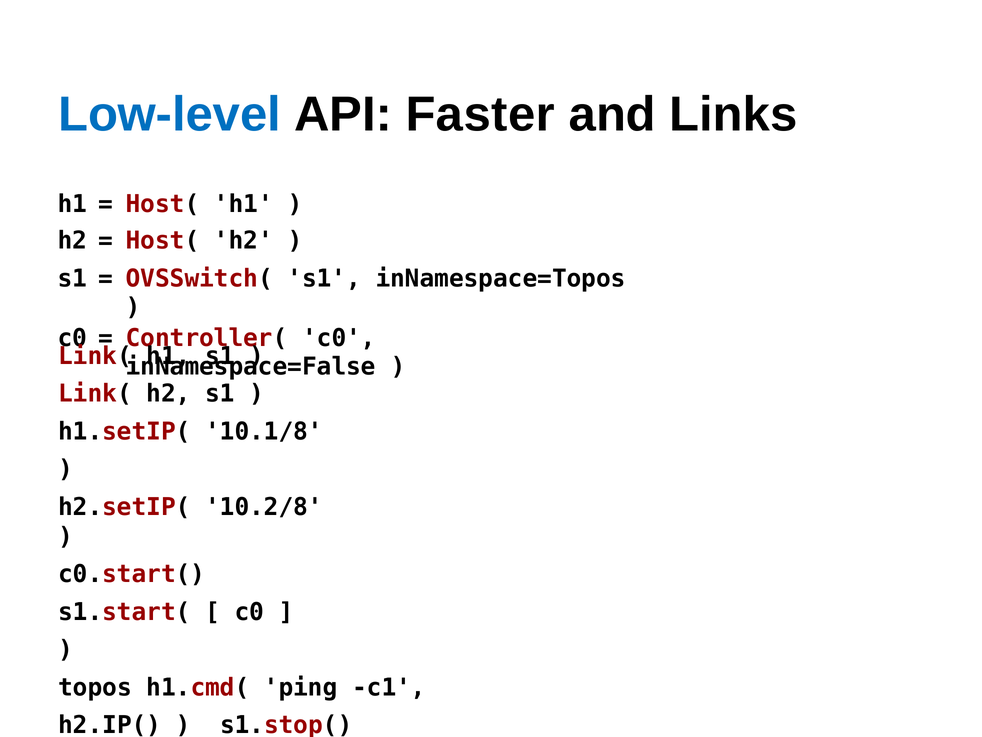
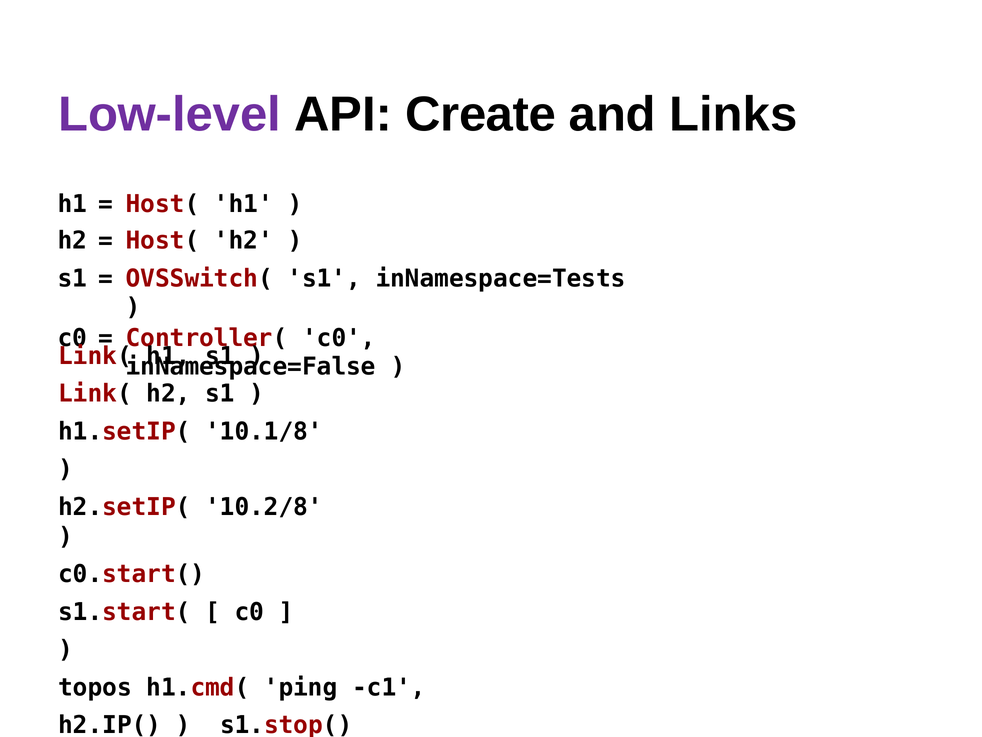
Low-level colour: blue -> purple
Faster: Faster -> Create
inNamespace=Topos: inNamespace=Topos -> inNamespace=Tests
